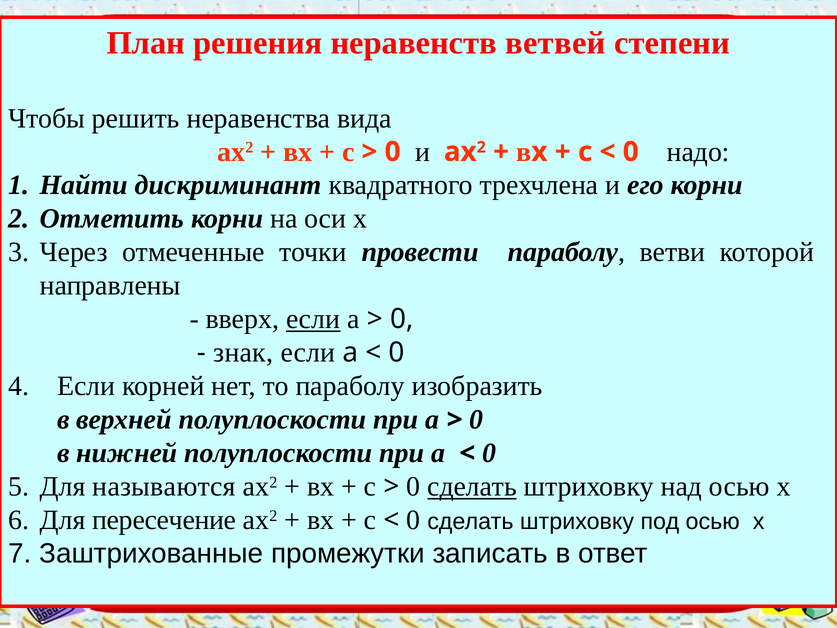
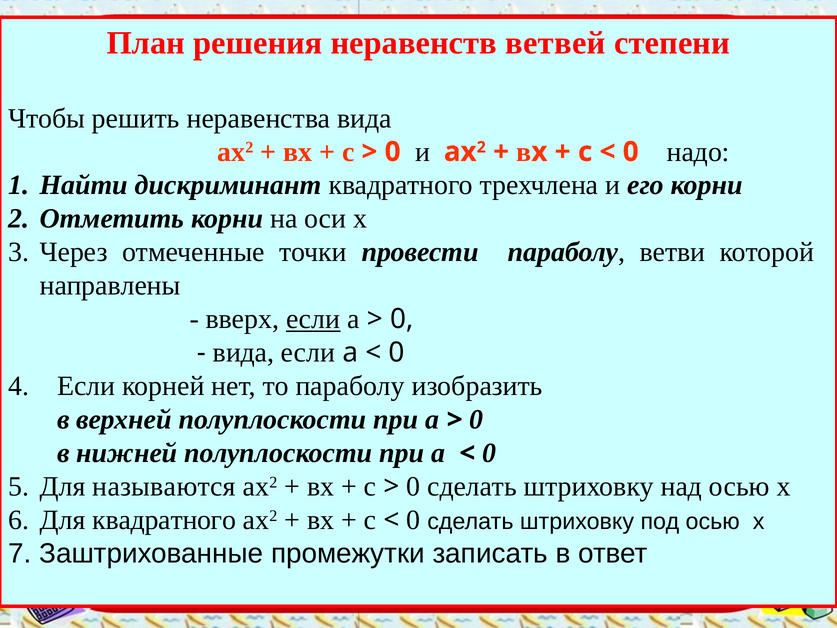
знак at (243, 353): знак -> вида
сделать at (472, 487) underline: present -> none
Для пересечение: пересечение -> квадратного
